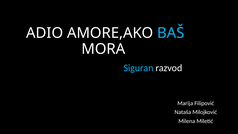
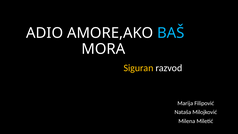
Siguran colour: light blue -> yellow
